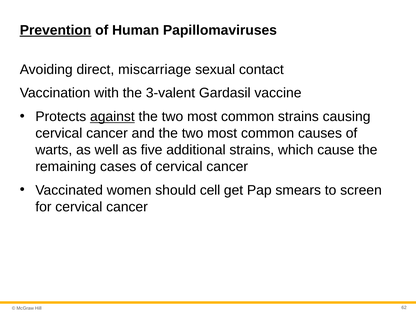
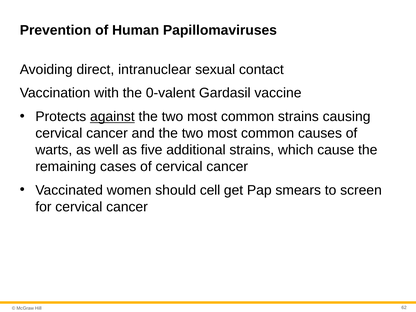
Prevention underline: present -> none
miscarriage: miscarriage -> intranuclear
3-valent: 3-valent -> 0-valent
